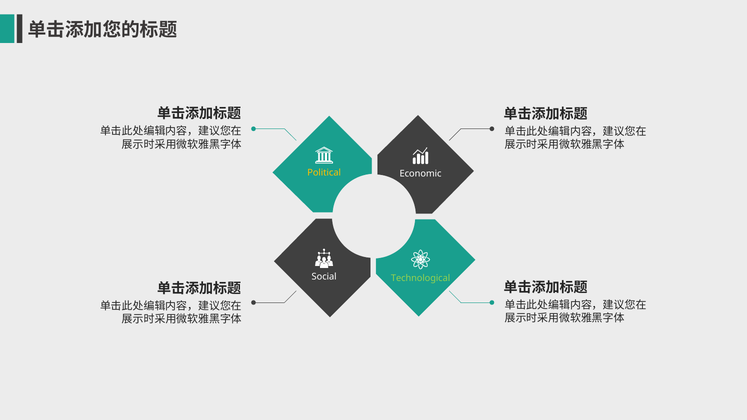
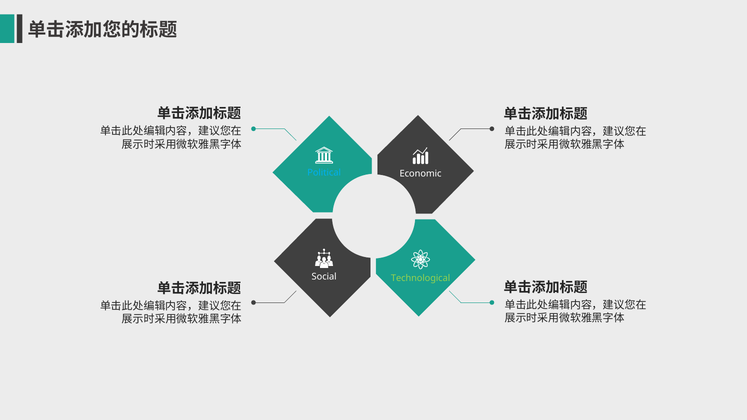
Political colour: yellow -> light blue
